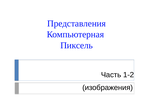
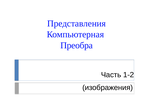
Пиксель: Пиксель -> Преобра
